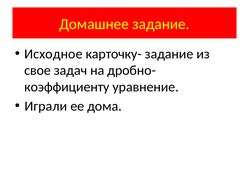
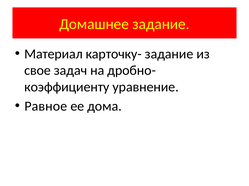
Исходное: Исходное -> Материал
Играли: Играли -> Равное
